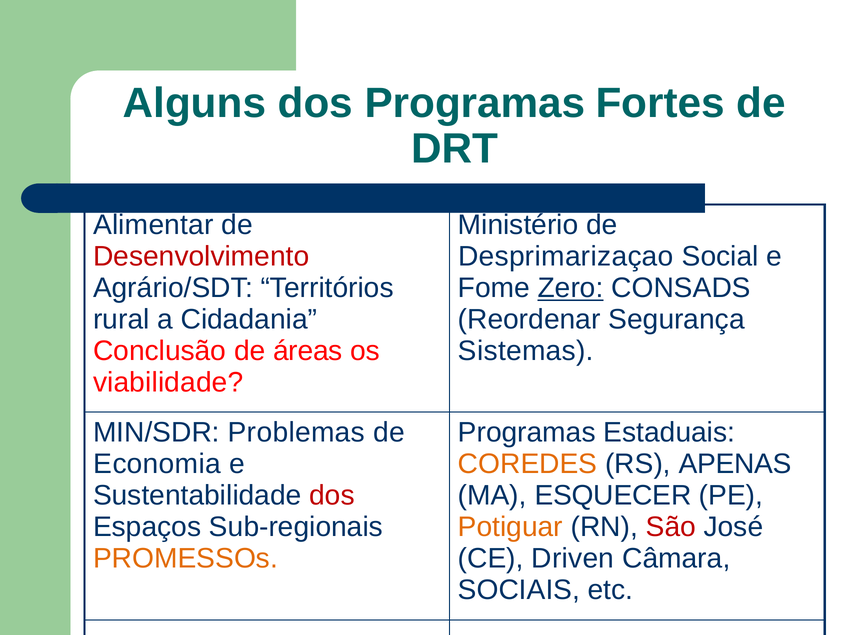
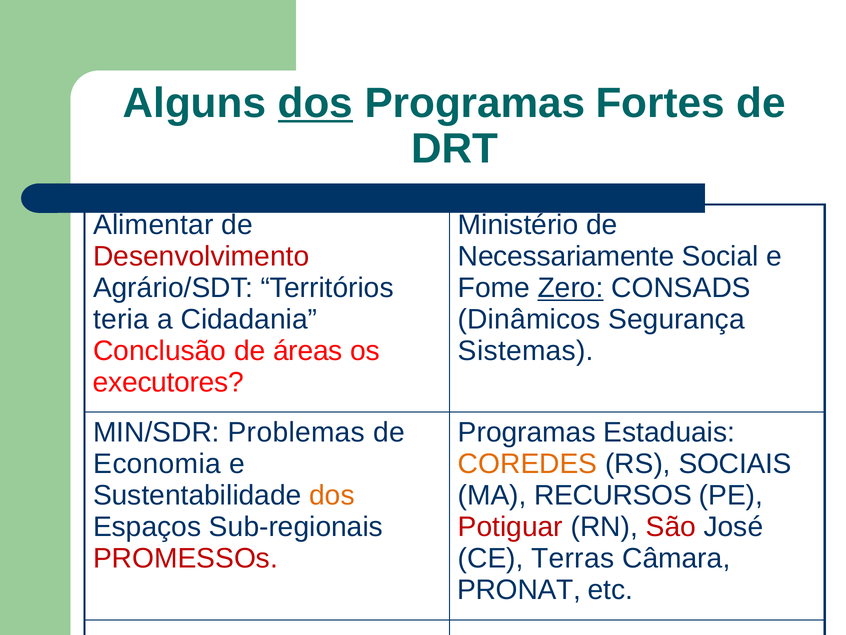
dos at (315, 103) underline: none -> present
Desprimarizaçao: Desprimarizaçao -> Necessariamente
rural: rural -> teria
Reordenar: Reordenar -> Dinâmicos
viabilidade: viabilidade -> executores
APENAS: APENAS -> SOCIAIS
dos at (332, 495) colour: red -> orange
ESQUECER: ESQUECER -> RECURSOS
Potiguar colour: orange -> red
PROMESSOs colour: orange -> red
Driven: Driven -> Terras
SOCIAIS: SOCIAIS -> PRONAT
